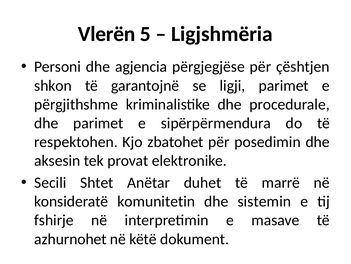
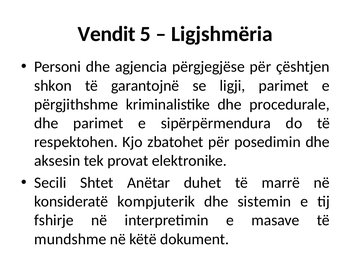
Vlerën: Vlerën -> Vendit
komunitetin: komunitetin -> kompjuterik
azhurnohet: azhurnohet -> mundshme
